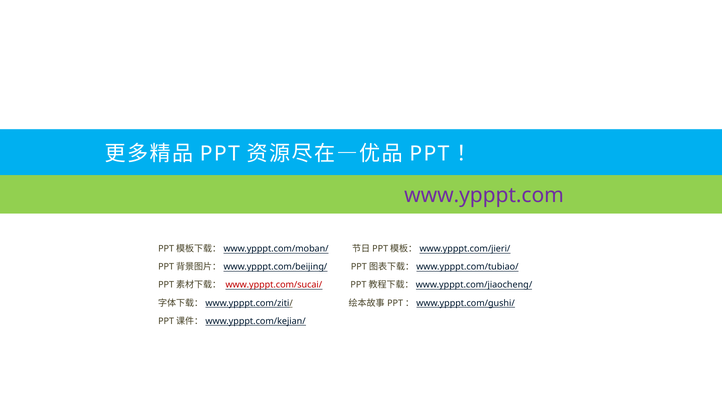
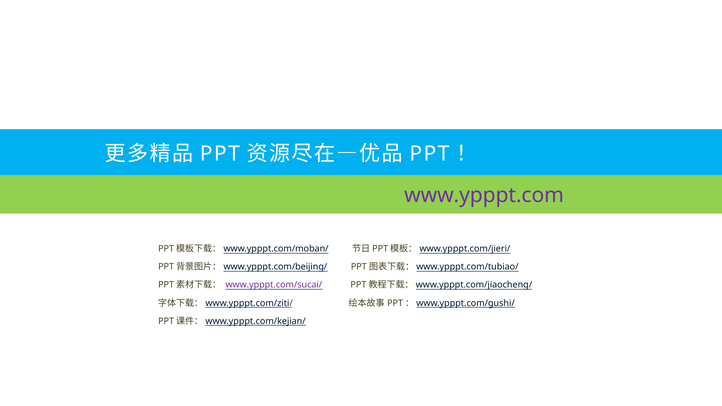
www.ypppt.com/sucai/ colour: red -> purple
